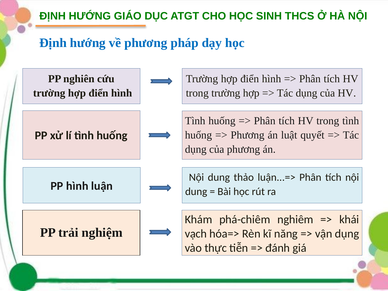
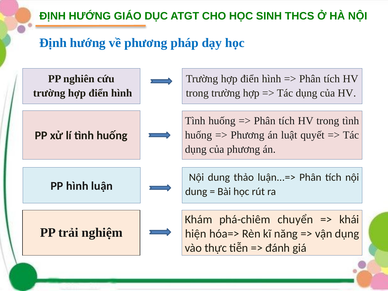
nghiêm: nghiêm -> chuyển
vạch: vạch -> hiện
